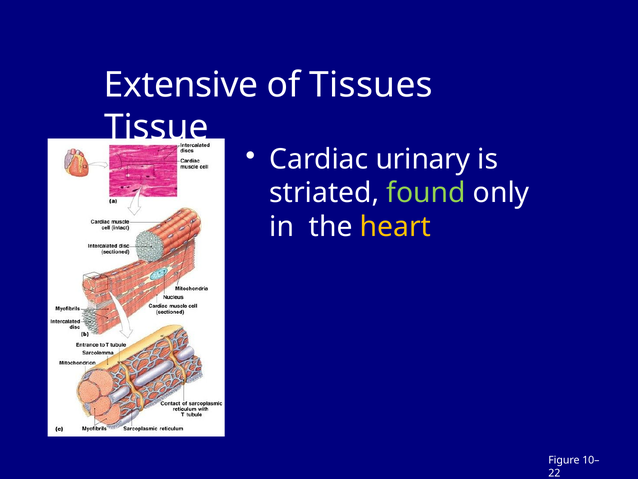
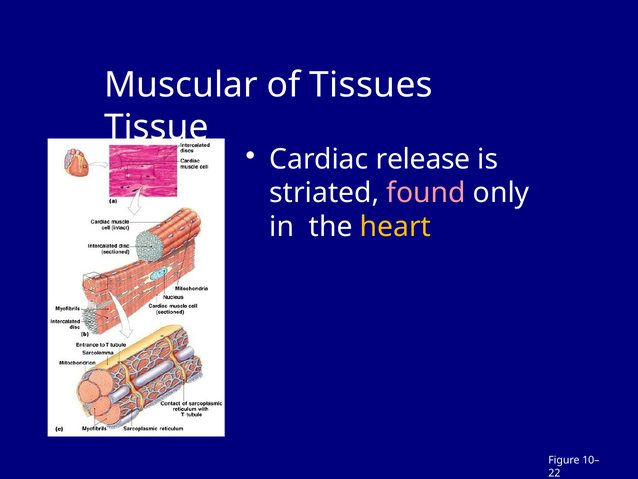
Extensive: Extensive -> Muscular
urinary: urinary -> release
found colour: light green -> pink
